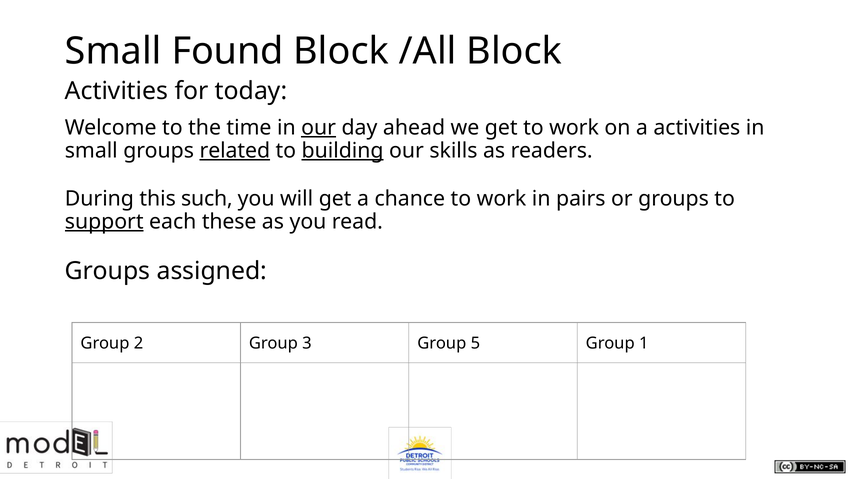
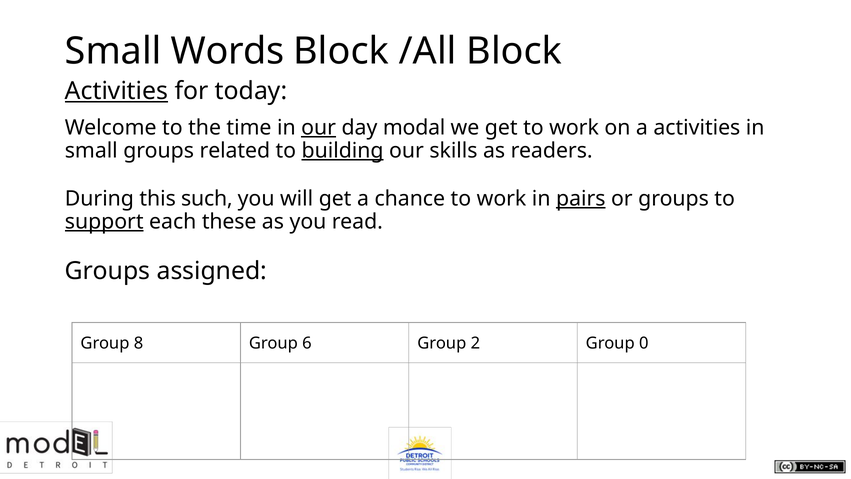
Found: Found -> Words
Activities at (117, 91) underline: none -> present
ahead: ahead -> modal
related underline: present -> none
pairs underline: none -> present
2: 2 -> 8
3: 3 -> 6
5: 5 -> 2
1: 1 -> 0
